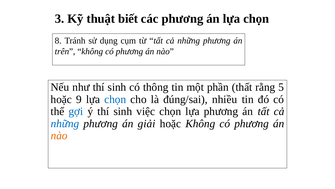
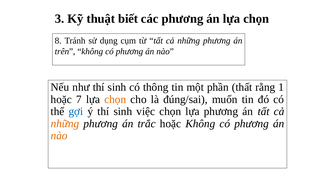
5: 5 -> 1
9: 9 -> 7
chọn at (115, 99) colour: blue -> orange
nhiều: nhiều -> muốn
những at (65, 123) colour: blue -> orange
giải: giải -> trắc
